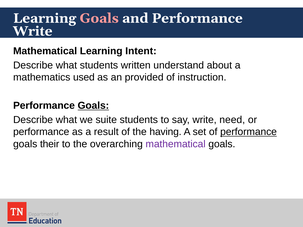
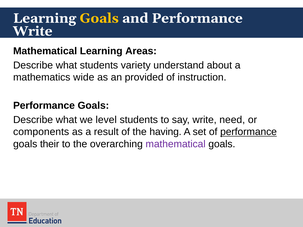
Goals at (99, 18) colour: pink -> yellow
Intent: Intent -> Areas
written: written -> variety
used: used -> wide
Goals at (93, 106) underline: present -> none
suite: suite -> level
performance at (41, 132): performance -> components
